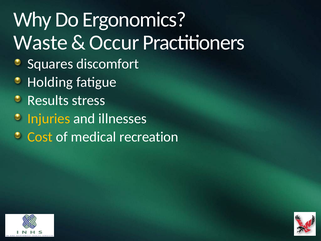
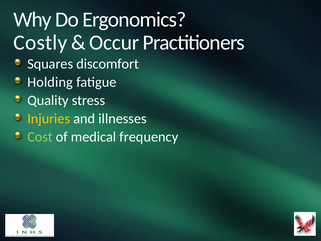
Waste: Waste -> Costly
Results: Results -> Quality
Cost colour: yellow -> light green
recreation: recreation -> frequency
